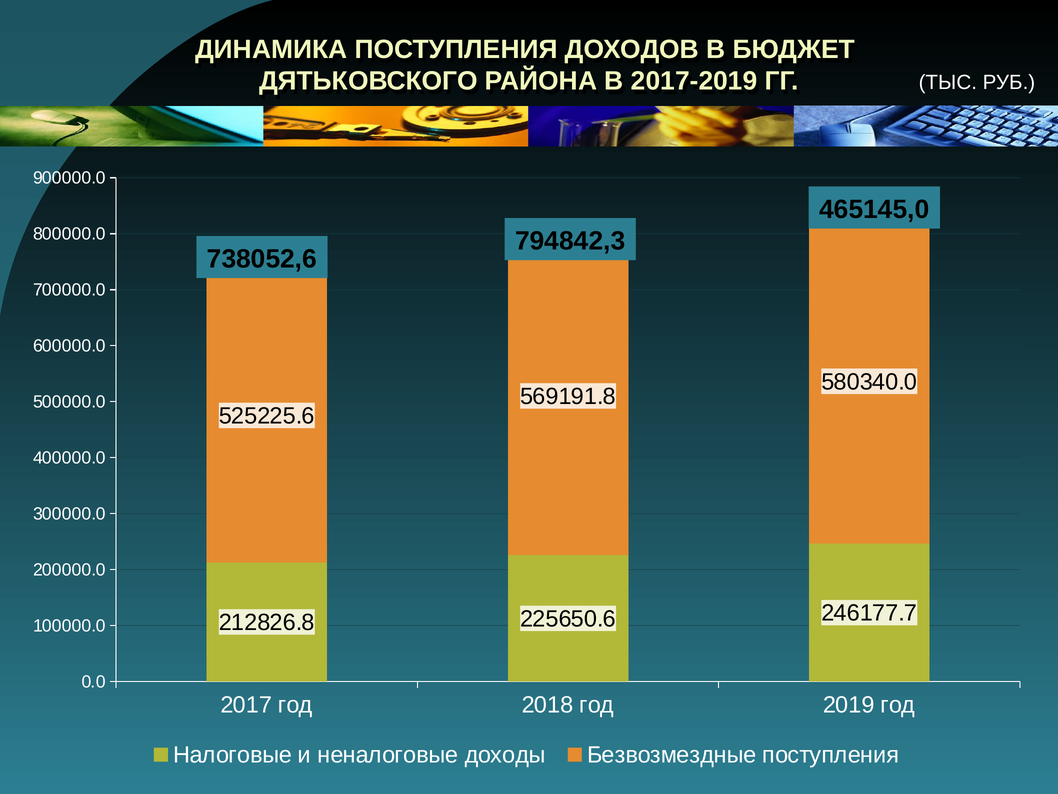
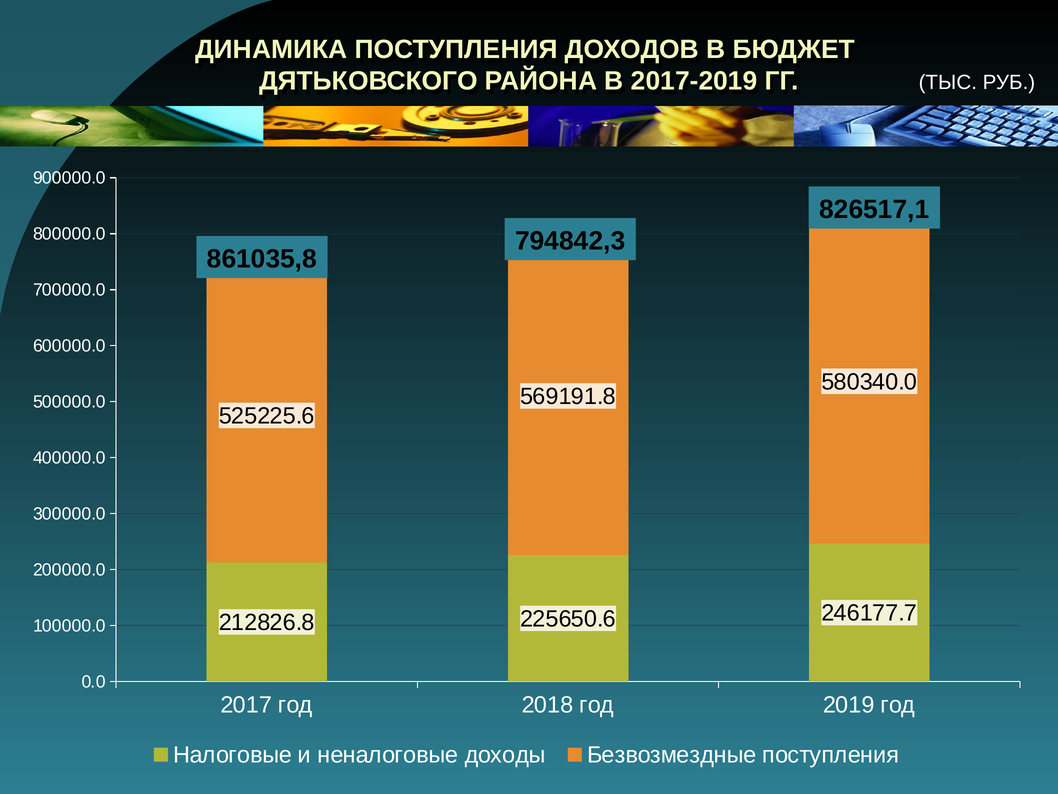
465145,0: 465145,0 -> 826517,1
738052,6: 738052,6 -> 861035,8
